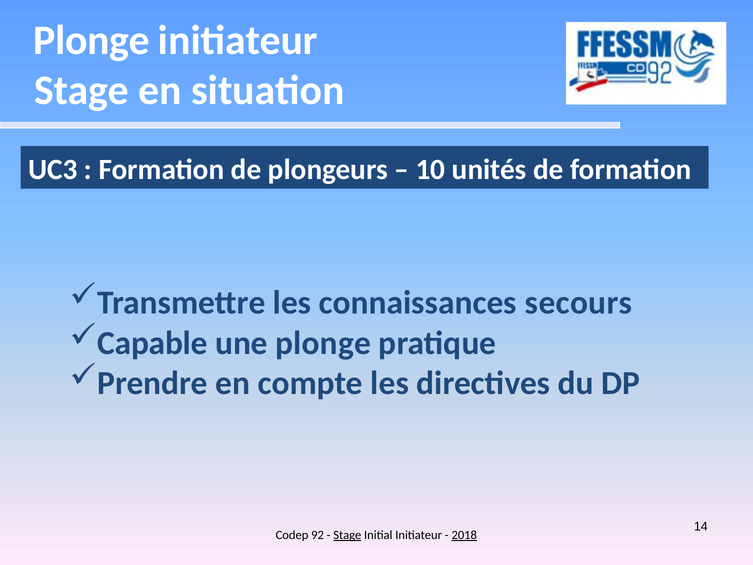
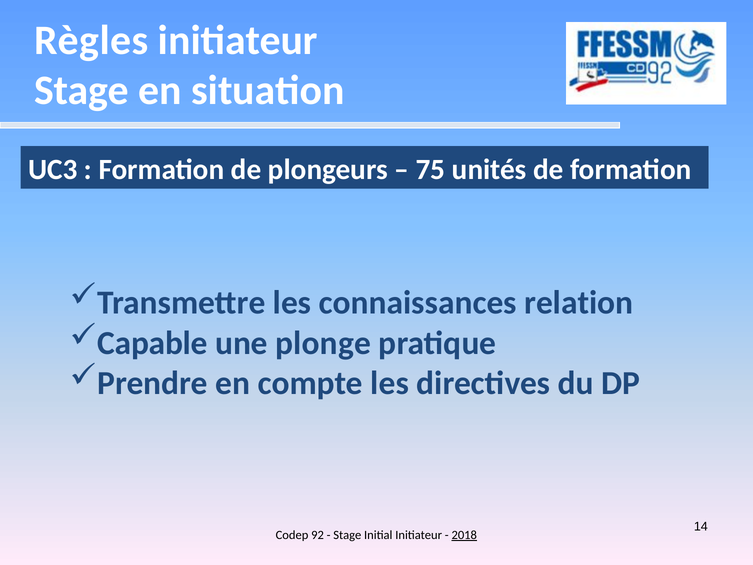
Plonge at (92, 40): Plonge -> Règles
10: 10 -> 75
secours: secours -> relation
Stage at (347, 535) underline: present -> none
